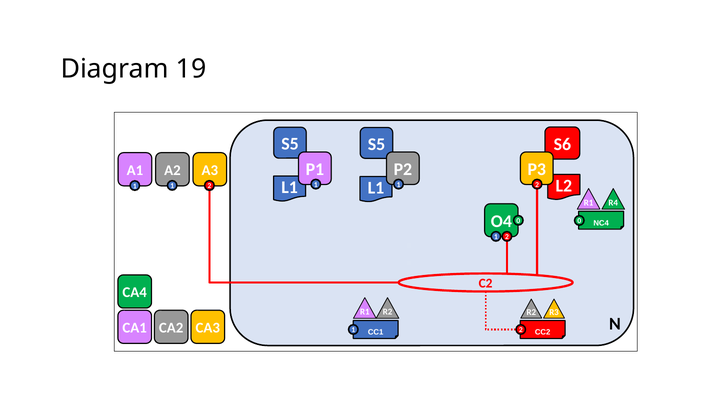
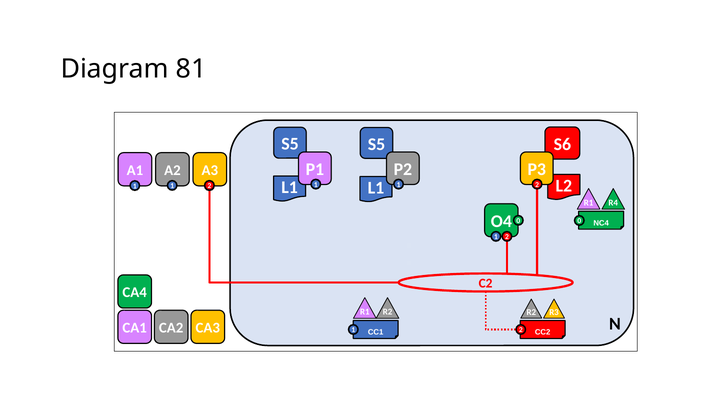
19: 19 -> 81
